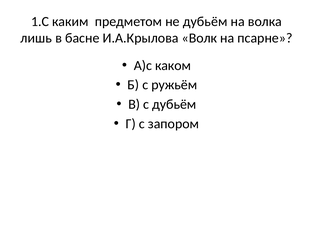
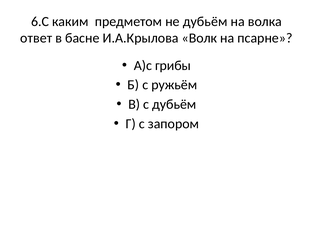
1.С: 1.С -> 6.С
лишь: лишь -> ответ
каком: каком -> грибы
